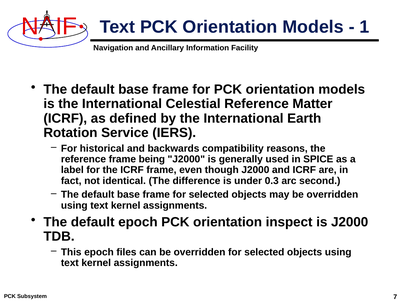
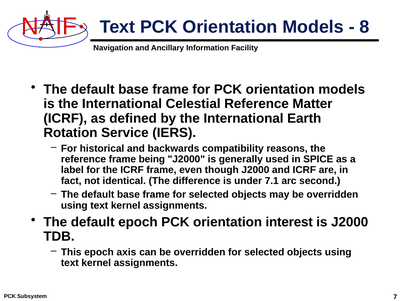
1: 1 -> 8
0.3: 0.3 -> 7.1
inspect: inspect -> interest
files: files -> axis
